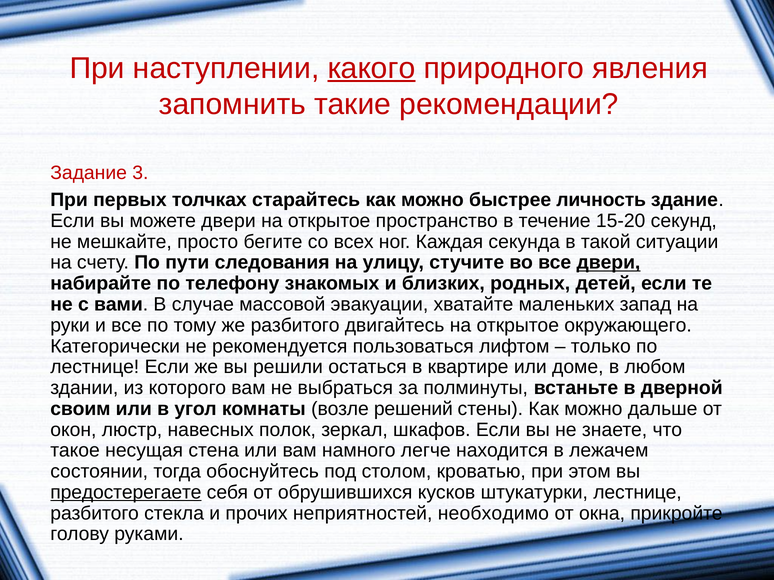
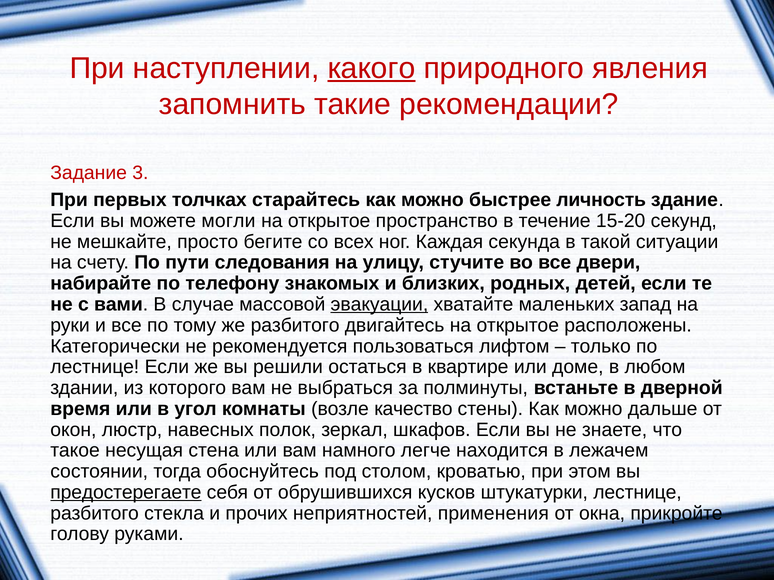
можете двери: двери -> могли
двери at (608, 263) underline: present -> none
эвакуации underline: none -> present
окружающего: окружающего -> расположены
своим: своим -> время
решений: решений -> качество
необходимо: необходимо -> применения
